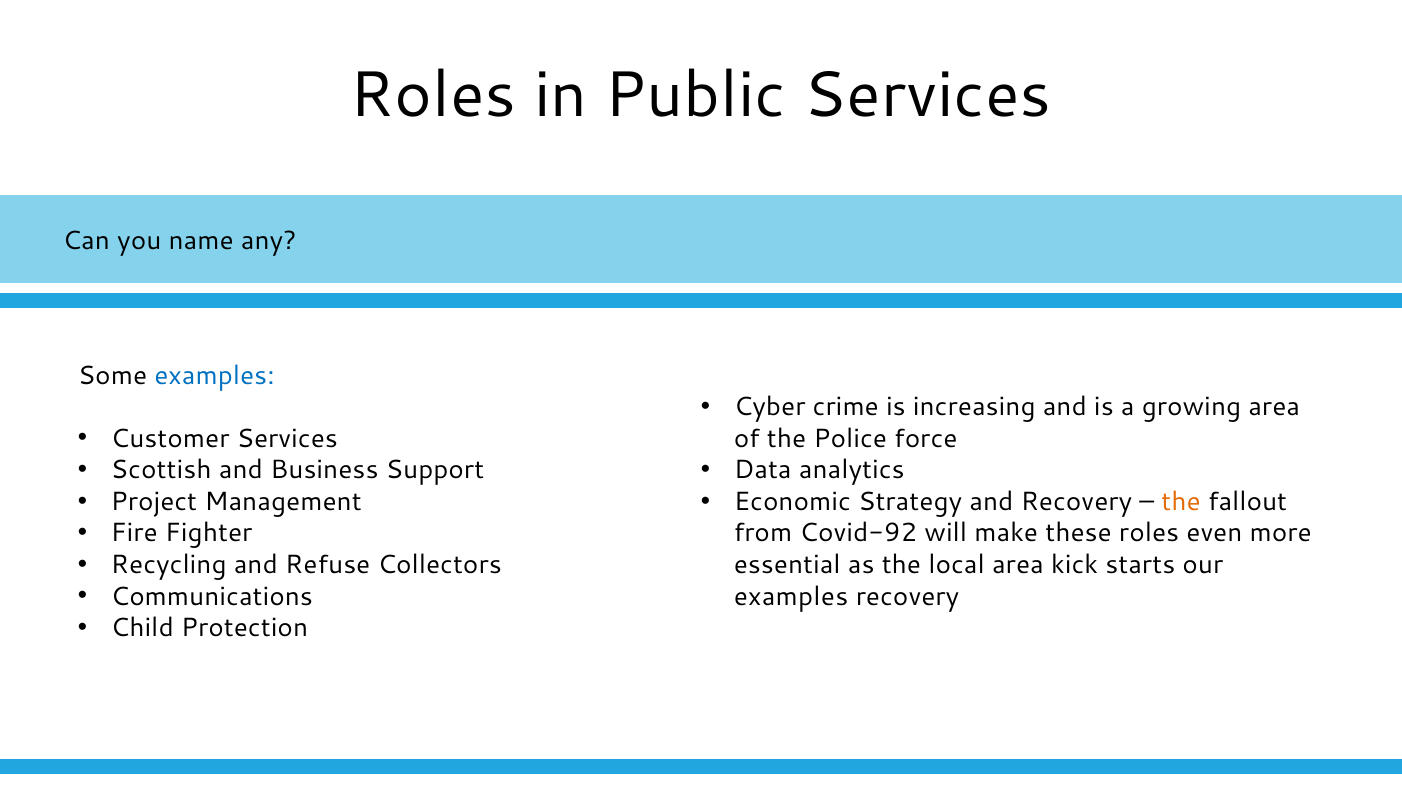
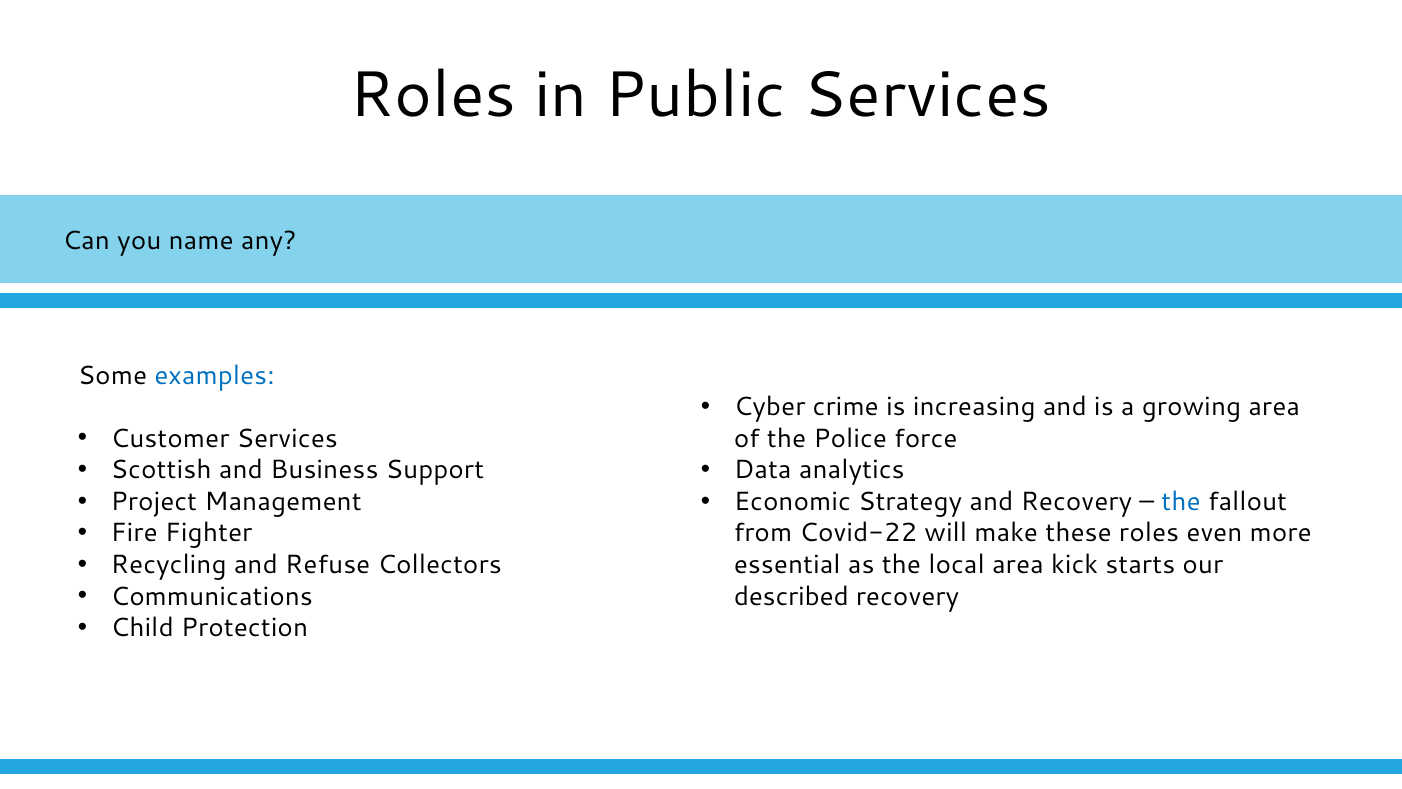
the at (1181, 502) colour: orange -> blue
Covid-92: Covid-92 -> Covid-22
examples at (791, 596): examples -> described
